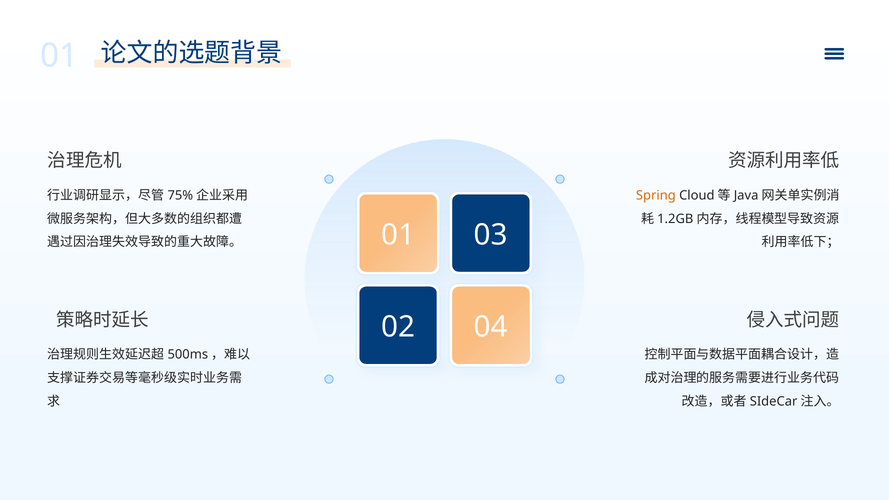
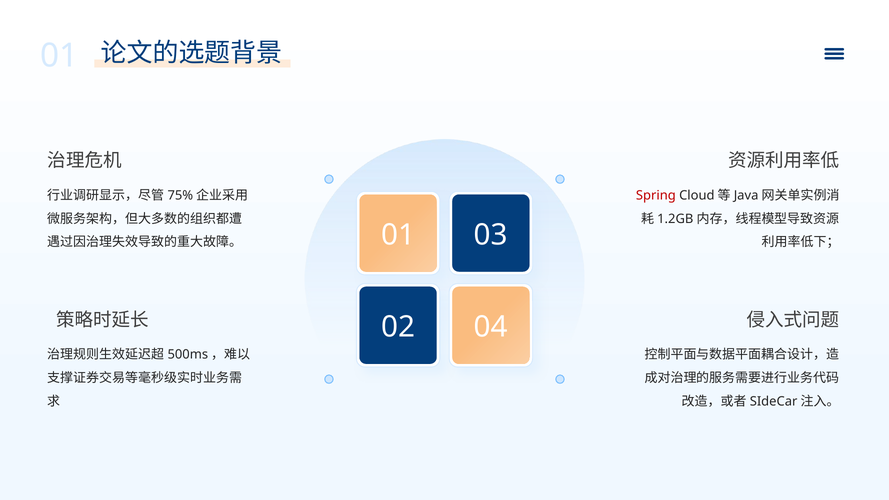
Spring colour: orange -> red
